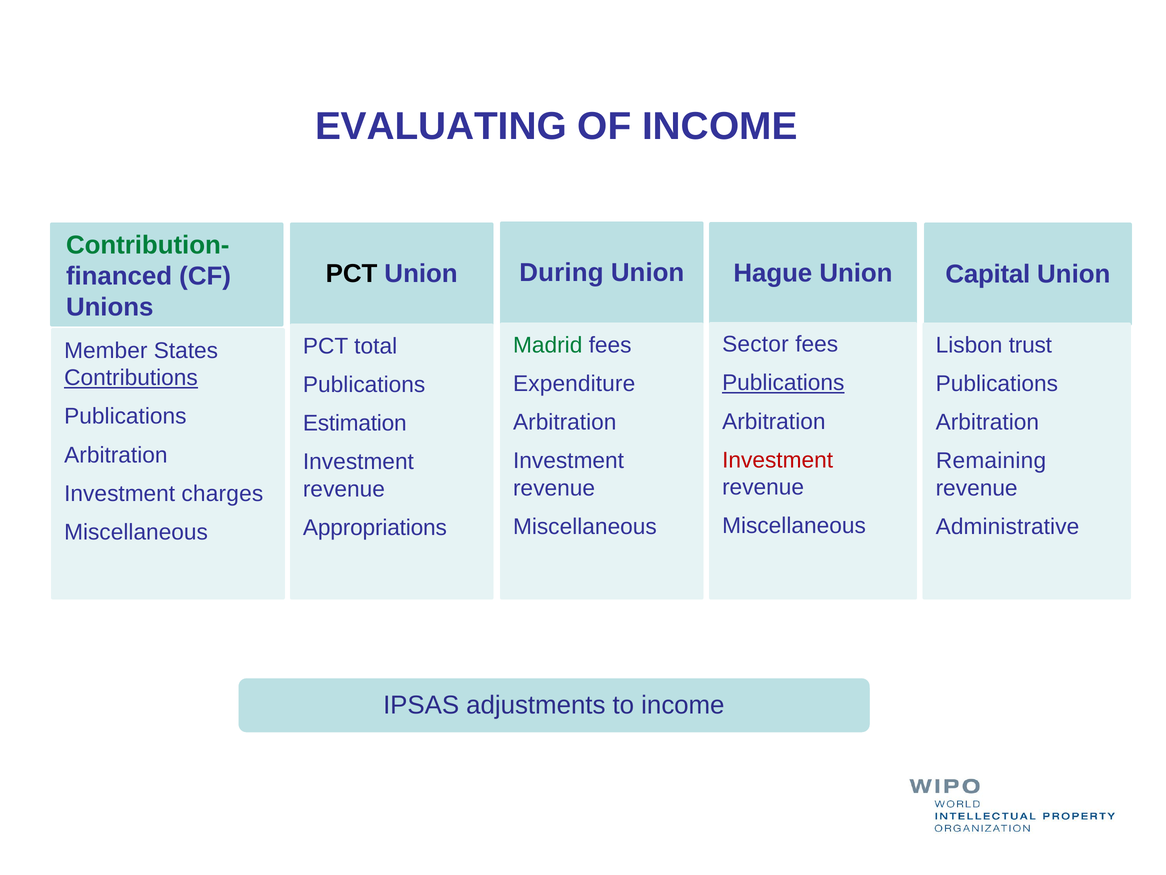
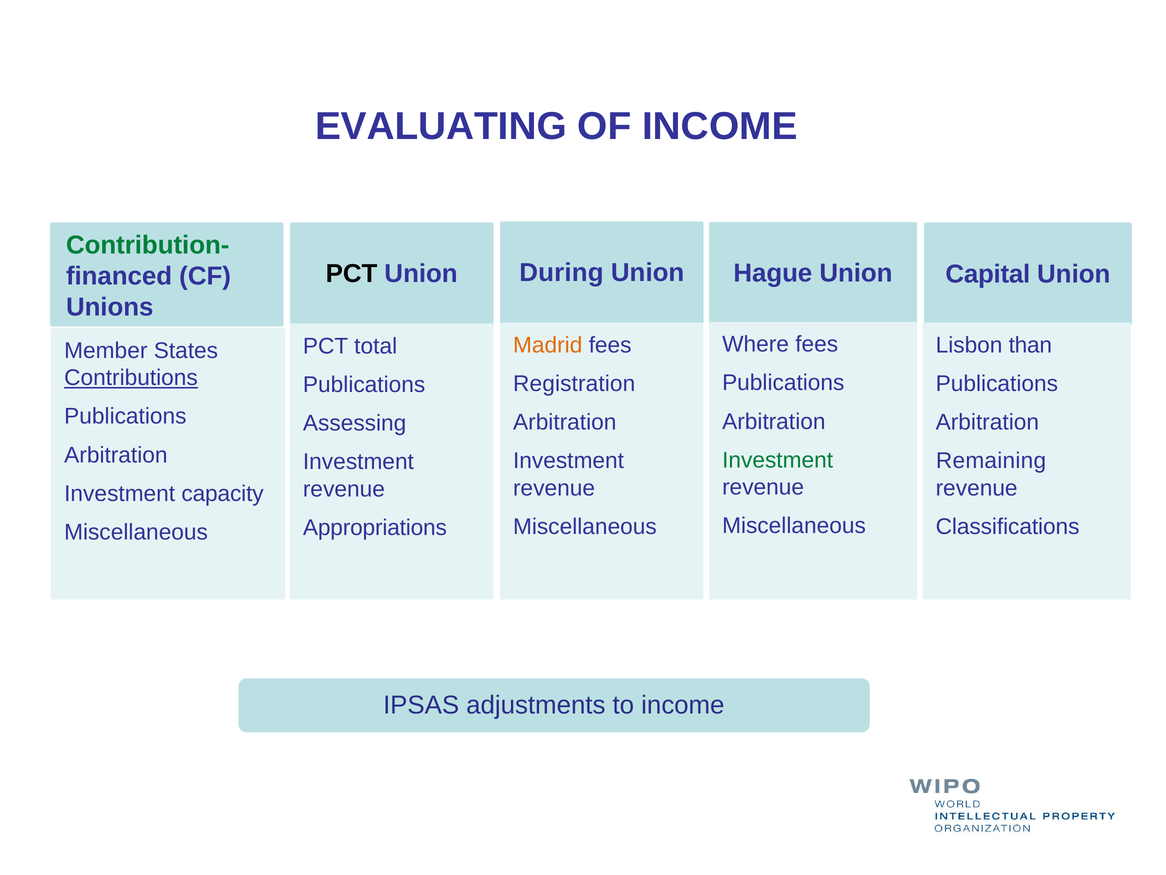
Sector: Sector -> Where
Madrid colour: green -> orange
trust: trust -> than
Publications at (783, 383) underline: present -> none
Expenditure: Expenditure -> Registration
Estimation: Estimation -> Assessing
Investment at (778, 460) colour: red -> green
charges: charges -> capacity
Administrative: Administrative -> Classifications
